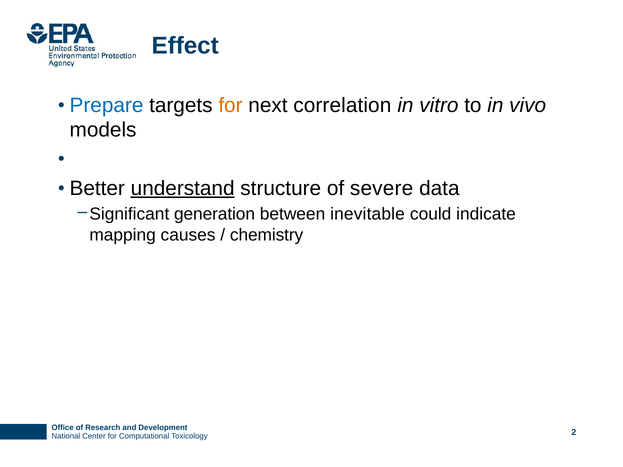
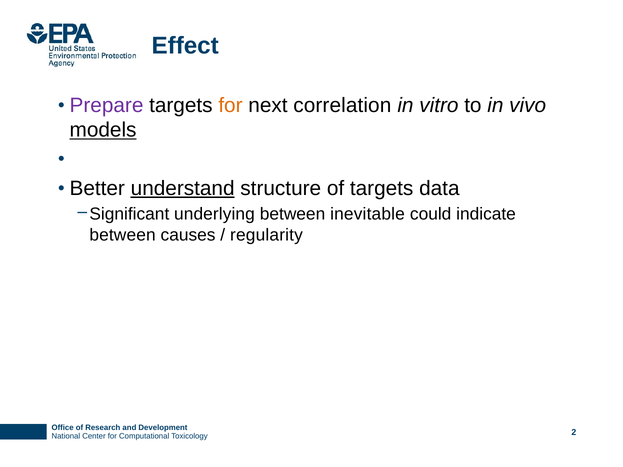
Prepare colour: blue -> purple
models underline: none -> present
of severe: severe -> targets
generation: generation -> underlying
mapping at (123, 235): mapping -> between
chemistry: chemistry -> regularity
